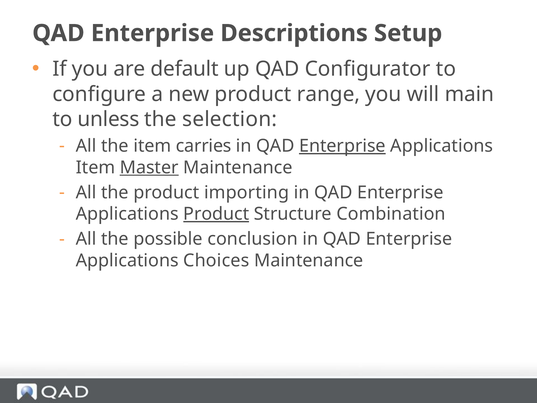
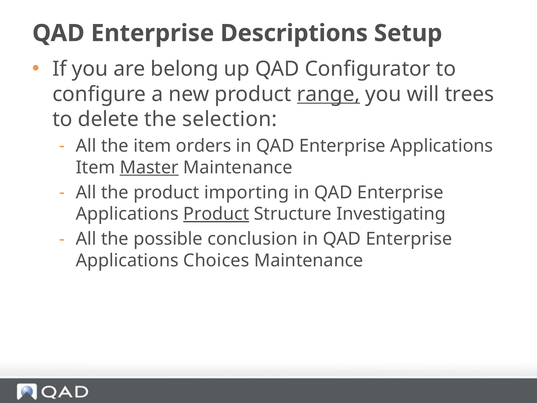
default: default -> belong
range underline: none -> present
main: main -> trees
unless: unless -> delete
carries: carries -> orders
Enterprise at (342, 146) underline: present -> none
Combination: Combination -> Investigating
